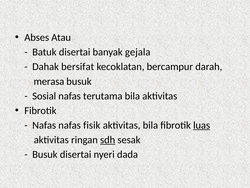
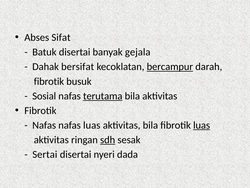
Atau: Atau -> Sifat
bercampur underline: none -> present
merasa at (49, 81): merasa -> fibrotik
terutama underline: none -> present
nafas fisik: fisik -> luas
Busuk at (45, 154): Busuk -> Sertai
